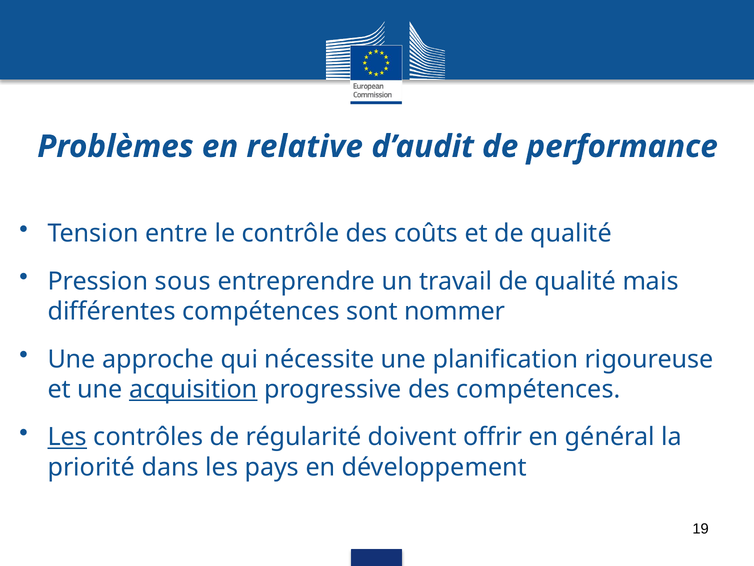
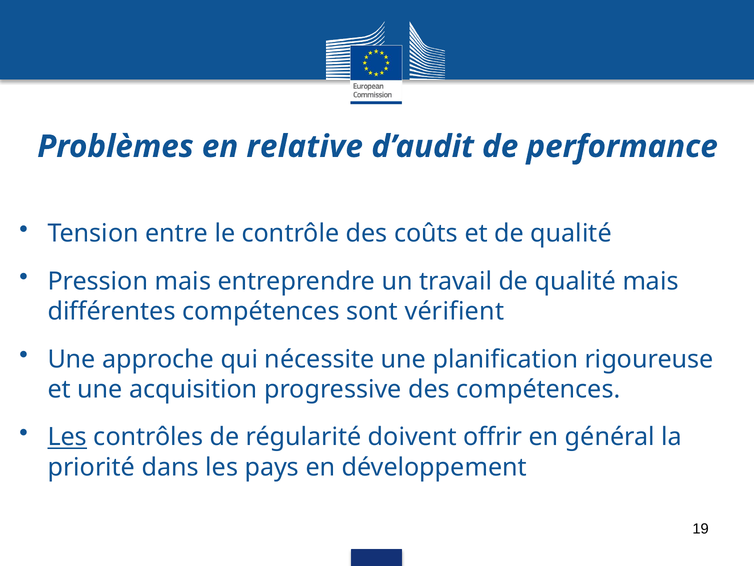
Pression sous: sous -> mais
nommer: nommer -> vérifient
acquisition underline: present -> none
